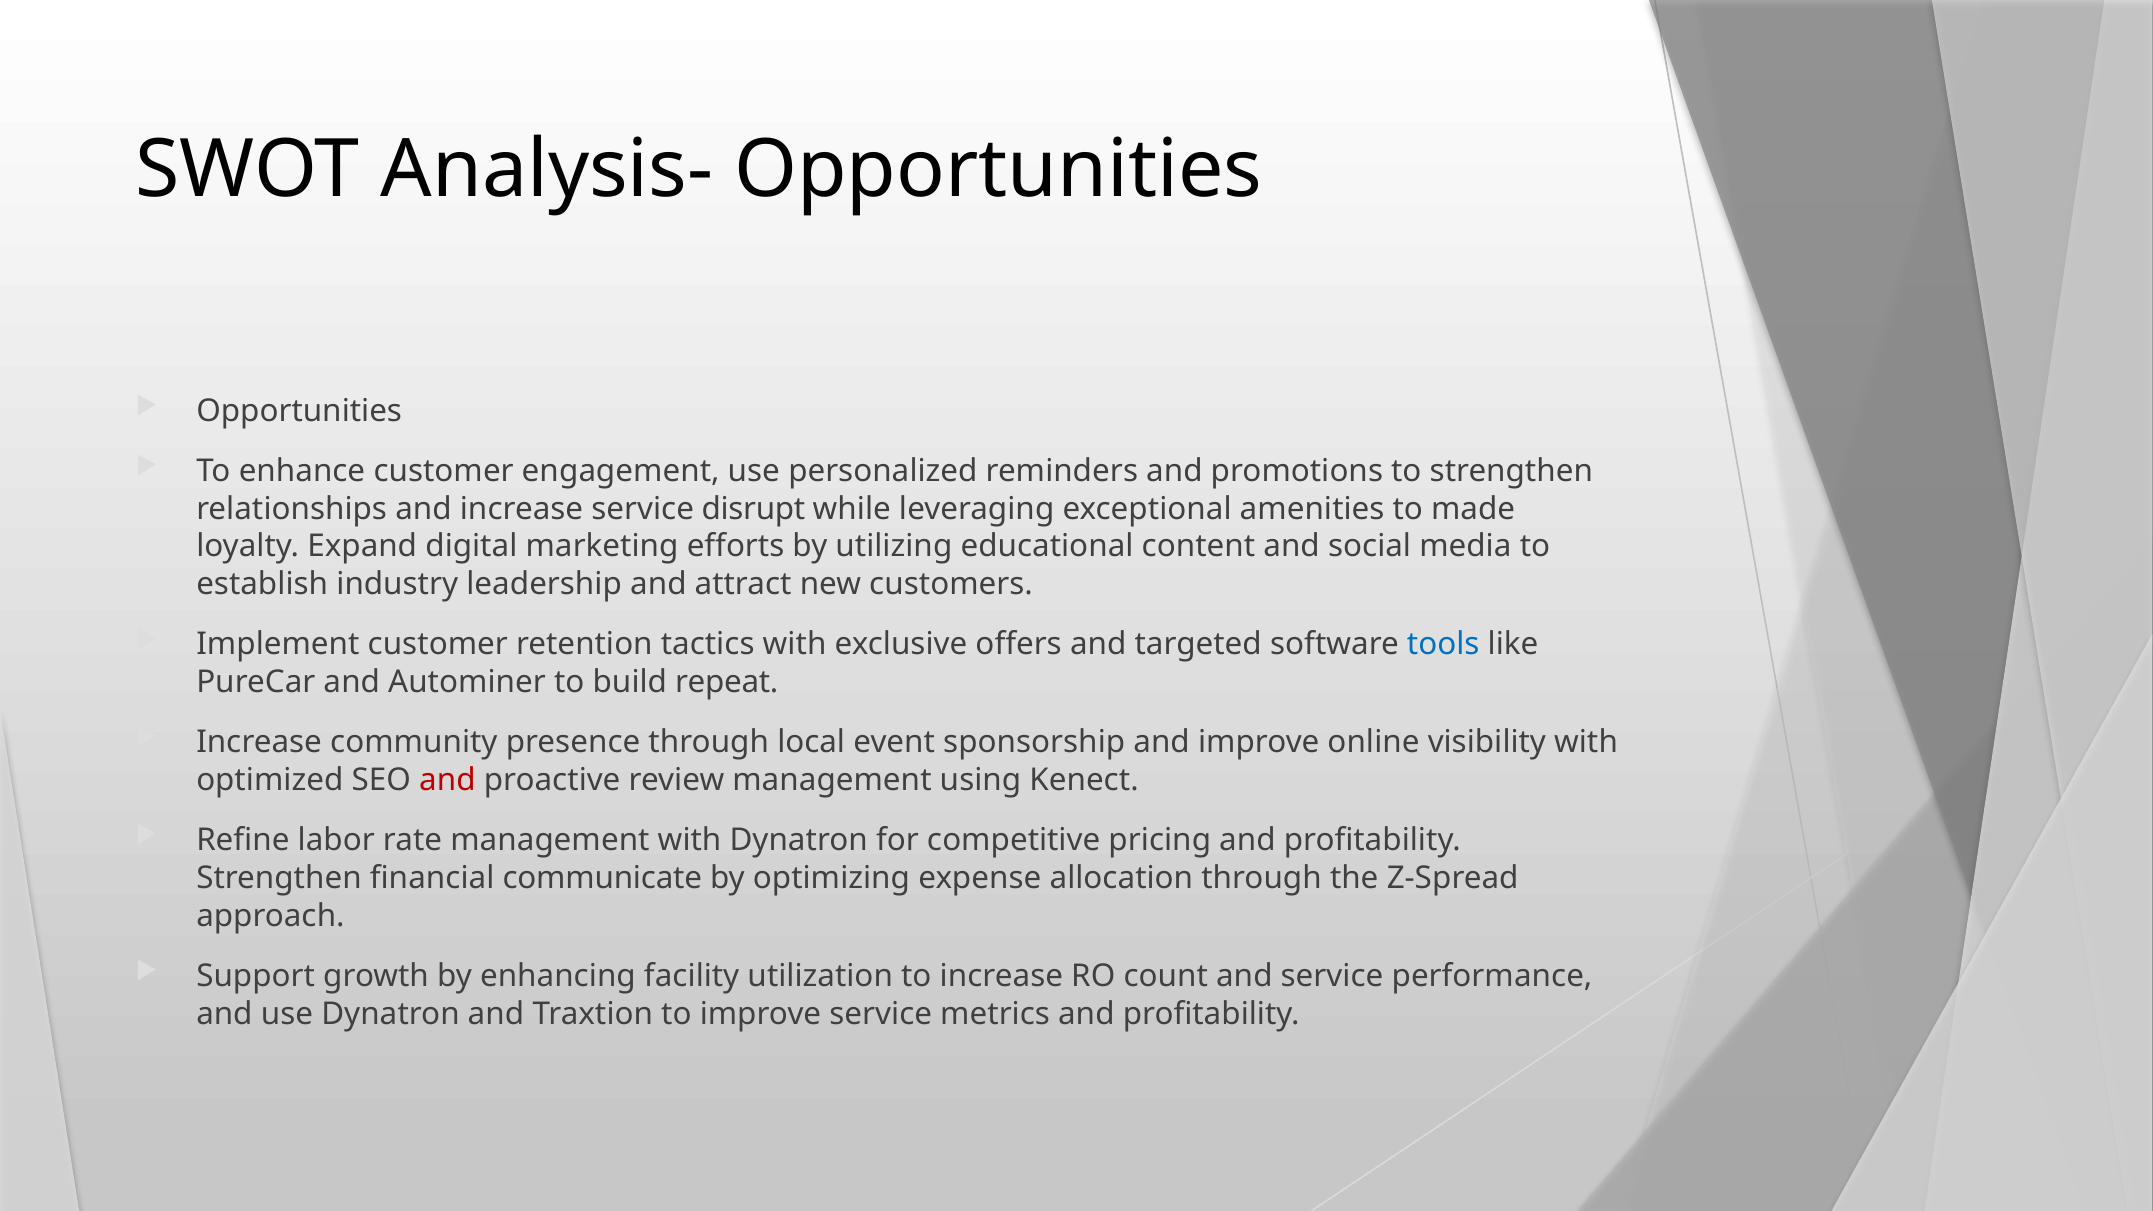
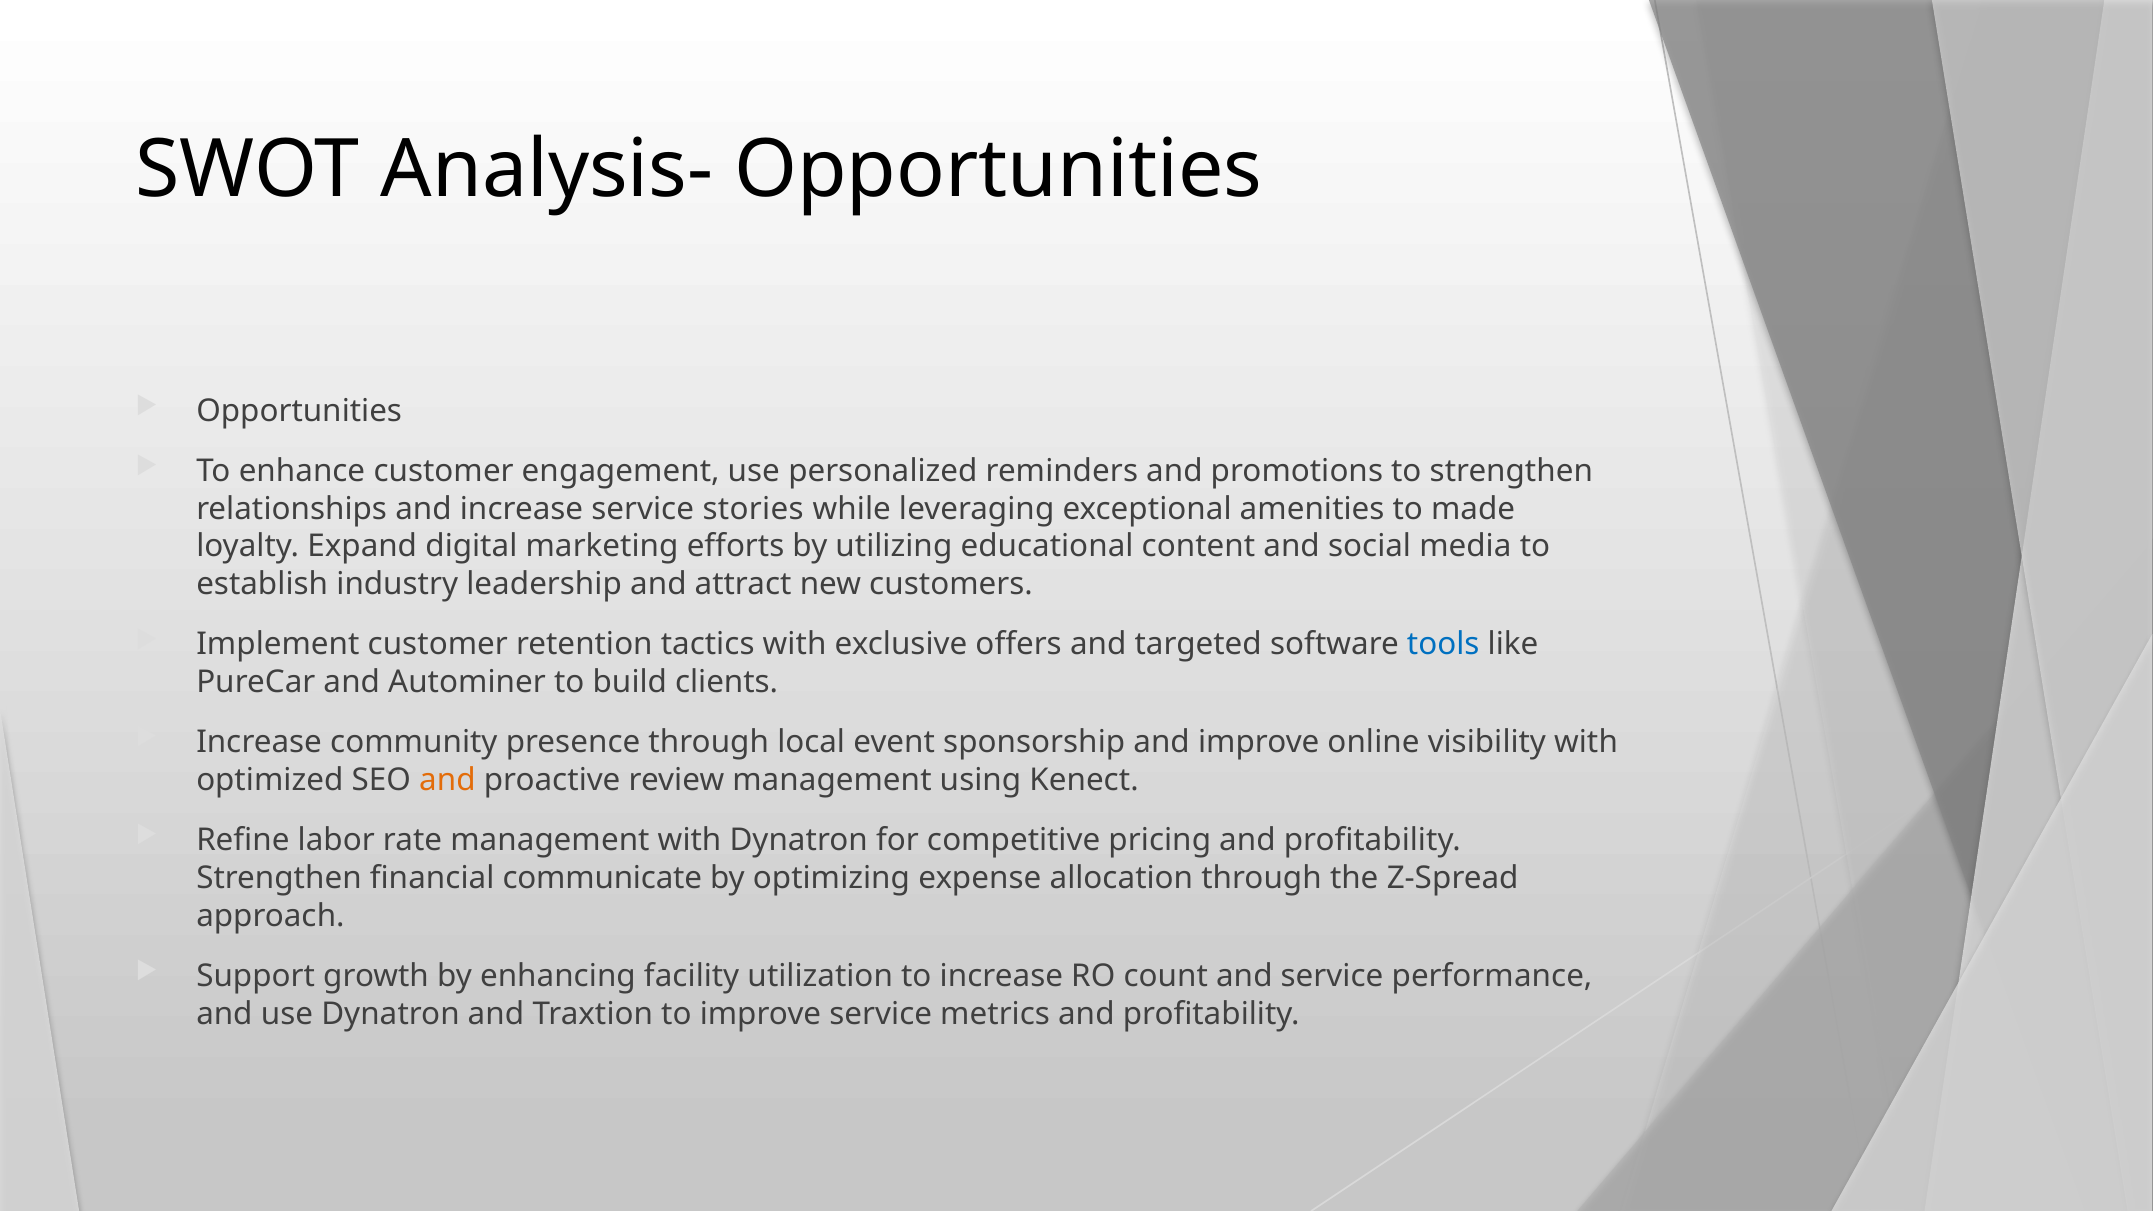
disrupt: disrupt -> stories
repeat: repeat -> clients
and at (447, 780) colour: red -> orange
